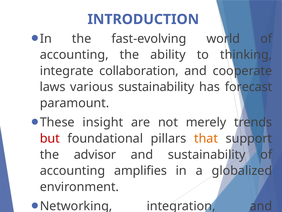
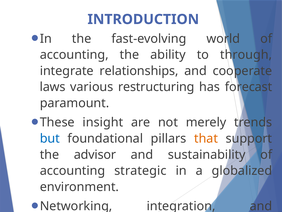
thinking: thinking -> through
collaboration: collaboration -> relationships
various sustainability: sustainability -> restructuring
but colour: red -> blue
amplifies: amplifies -> strategic
